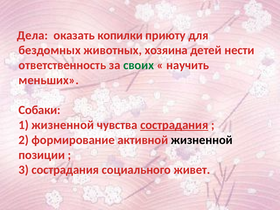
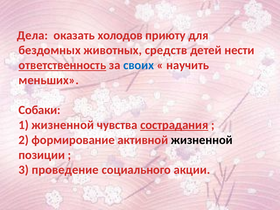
копилки: копилки -> холодов
хозяина: хозяина -> средств
ответственность underline: none -> present
своих colour: green -> blue
3 сострадания: сострадания -> проведение
живет: живет -> акции
